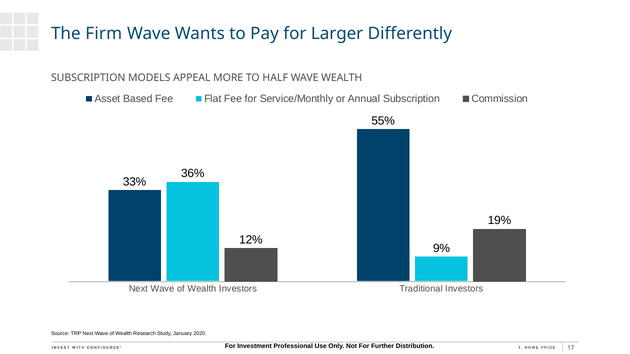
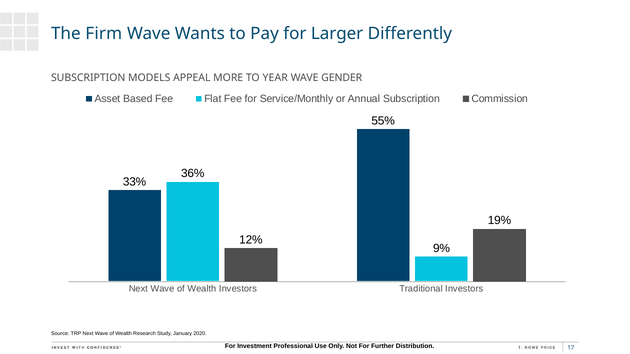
HALF: HALF -> YEAR
WAVE WEALTH: WEALTH -> GENDER
